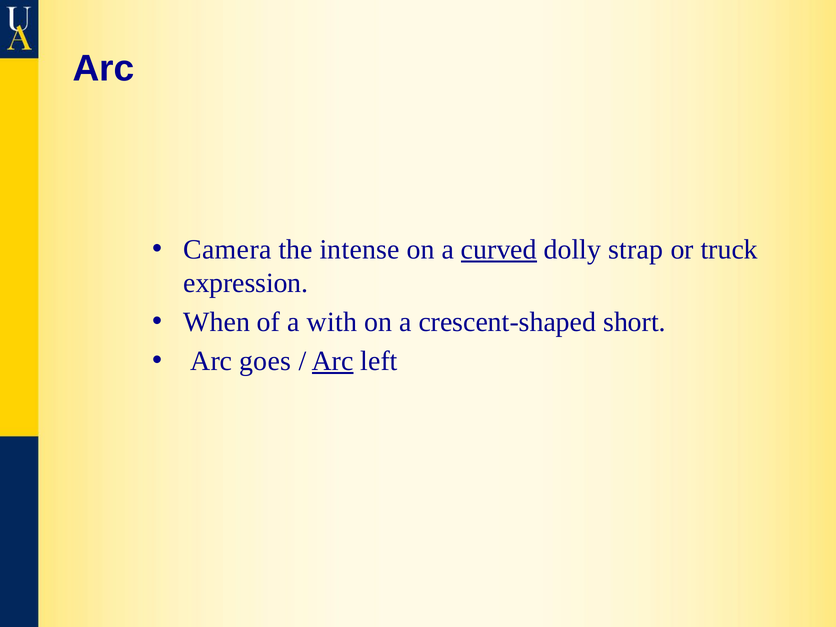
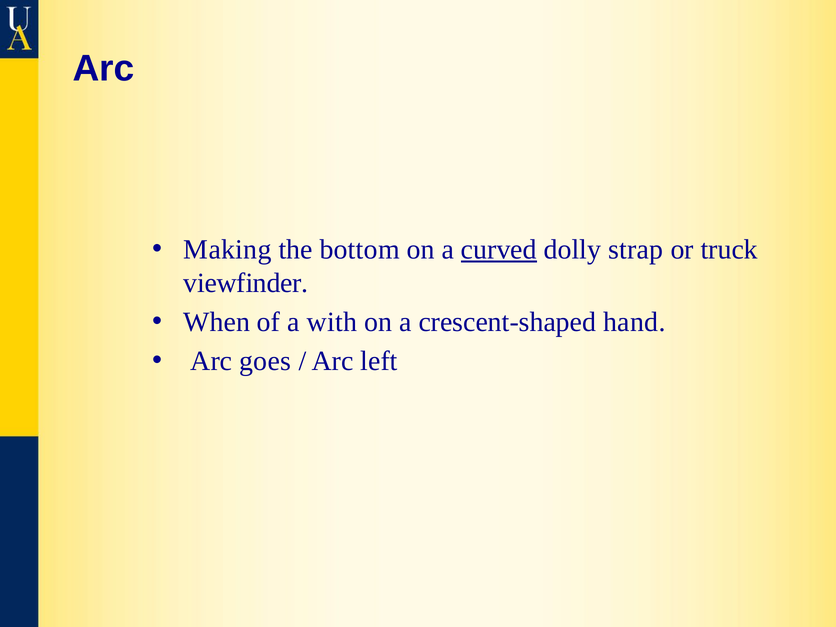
Camera: Camera -> Making
intense: intense -> bottom
expression: expression -> viewfinder
short: short -> hand
Arc at (333, 361) underline: present -> none
